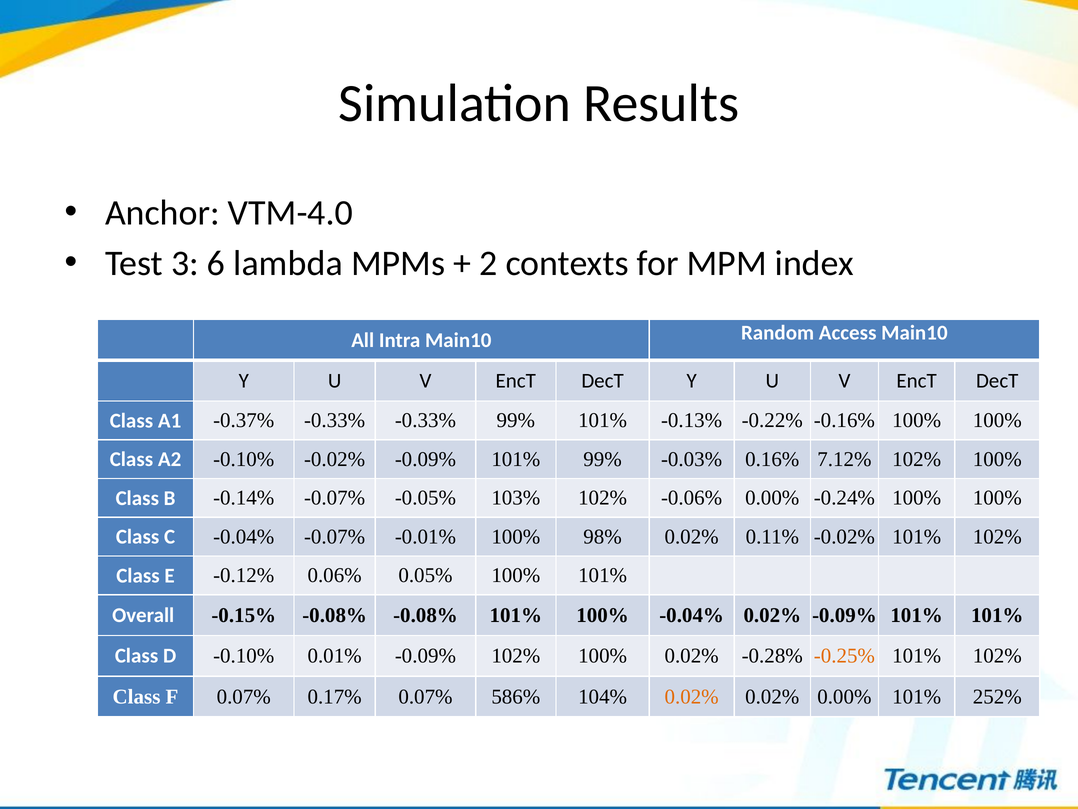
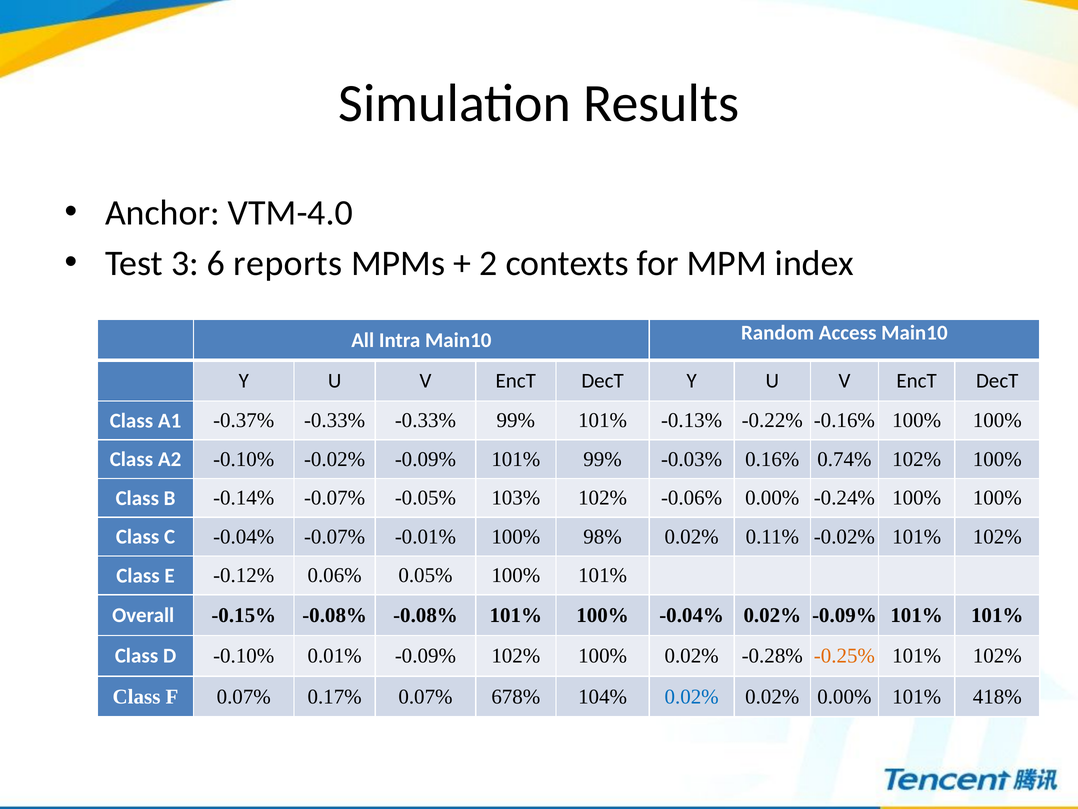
lambda: lambda -> reports
7.12%: 7.12% -> 0.74%
586%: 586% -> 678%
0.02% at (692, 696) colour: orange -> blue
252%: 252% -> 418%
